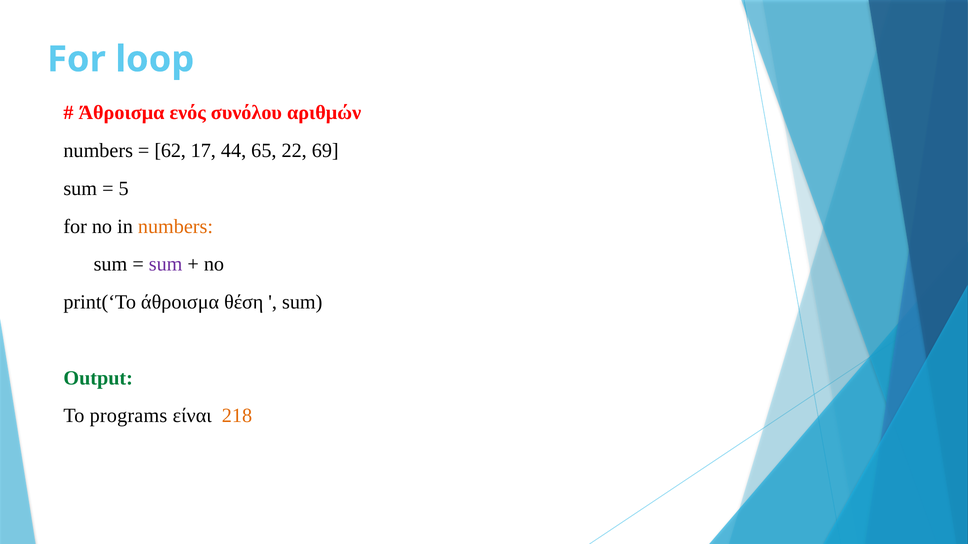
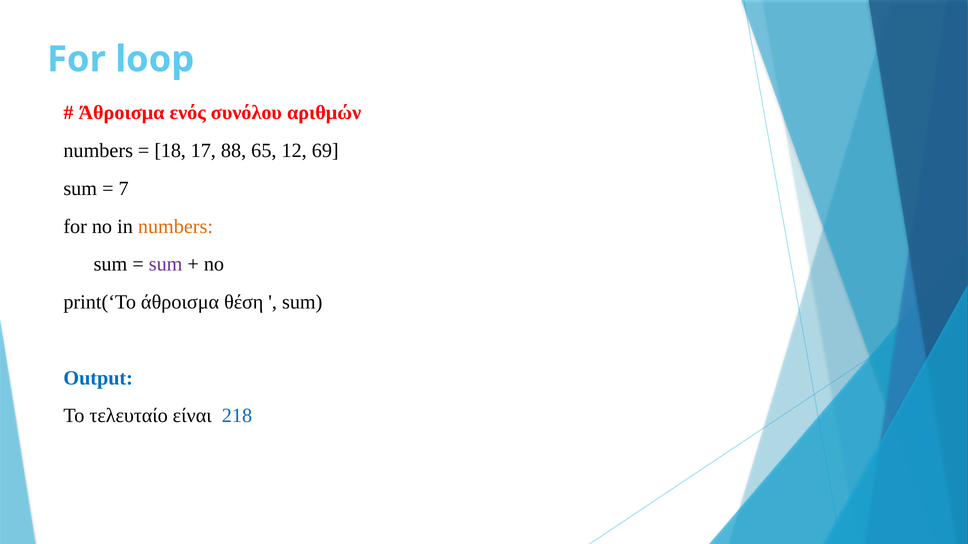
62: 62 -> 18
44: 44 -> 88
22: 22 -> 12
5: 5 -> 7
Output colour: green -> blue
programs: programs -> τελευταίο
218 colour: orange -> blue
